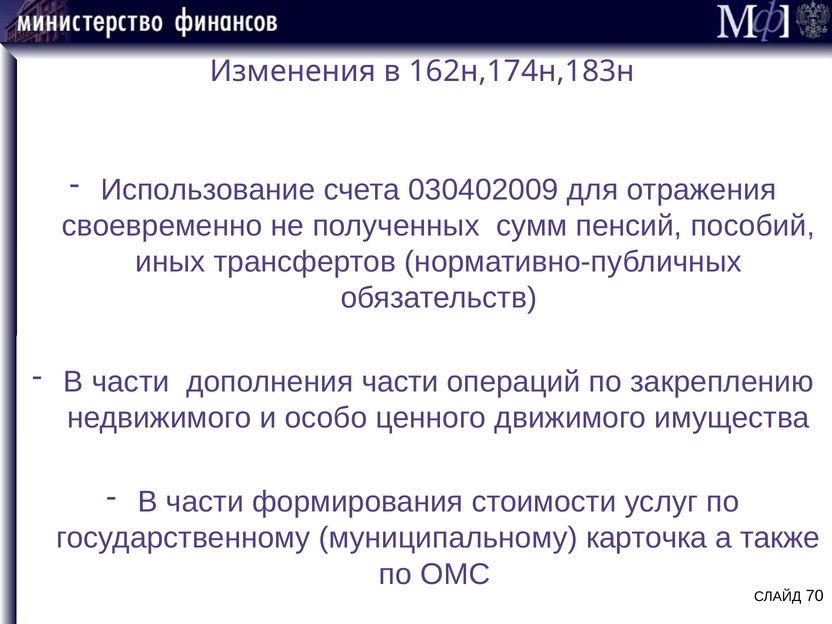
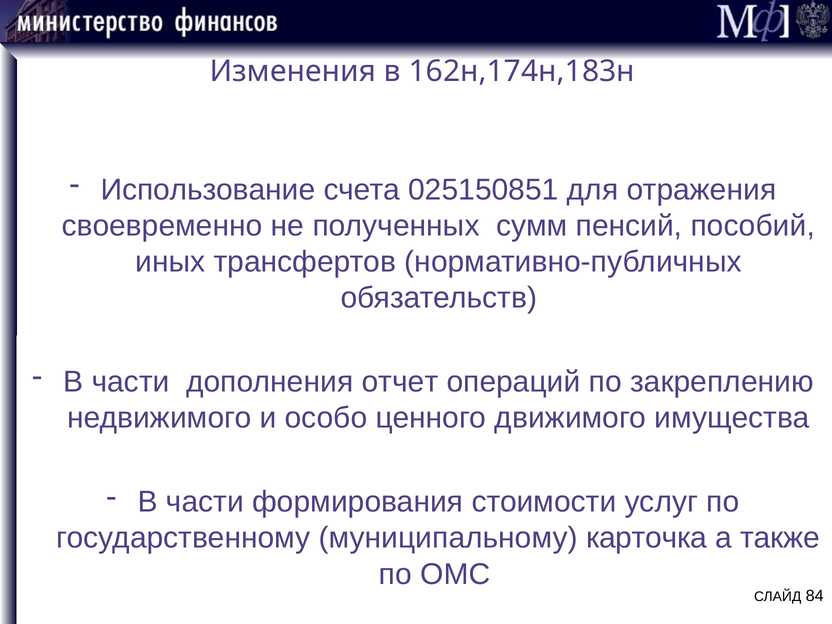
030402009: 030402009 -> 025150851
дополнения части: части -> отчет
70: 70 -> 84
